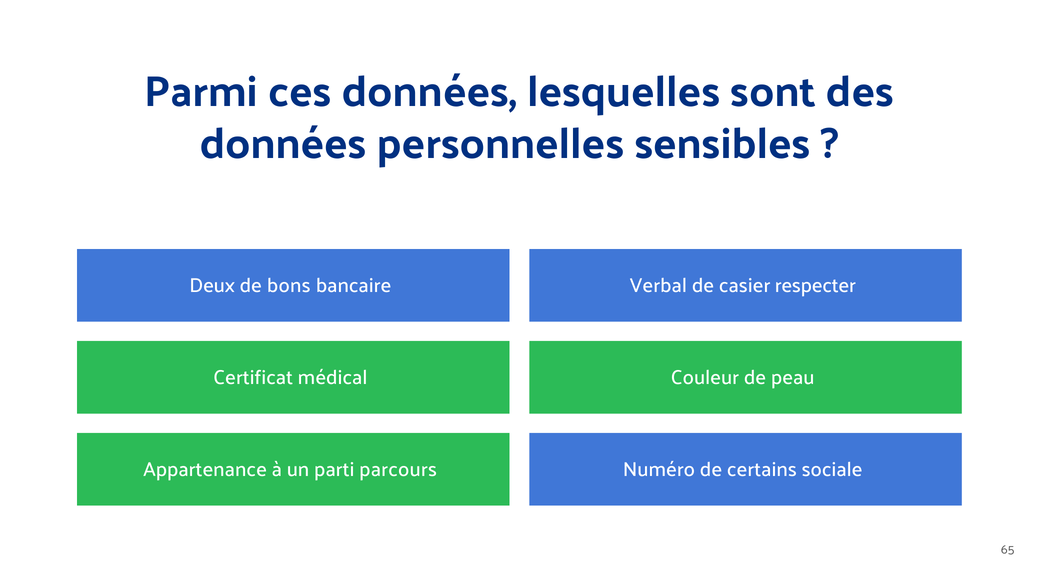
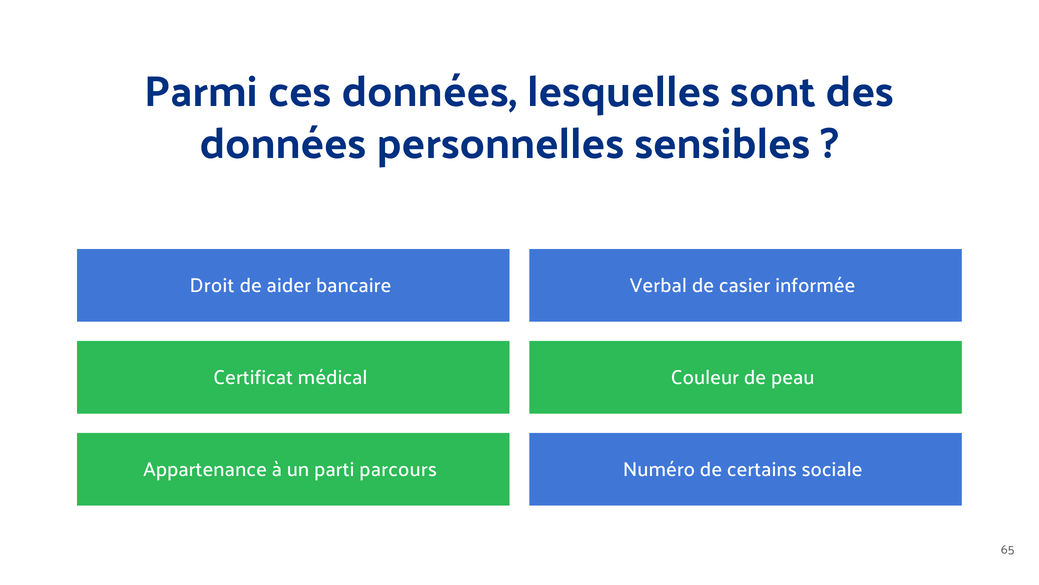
Deux: Deux -> Droit
bons: bons -> aider
respecter: respecter -> informée
